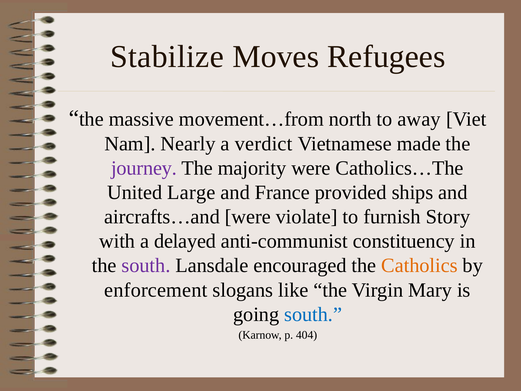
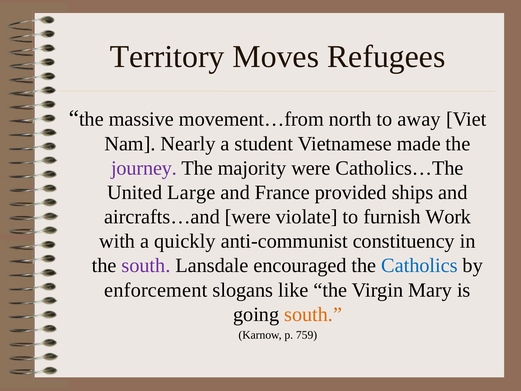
Stabilize: Stabilize -> Territory
verdict: verdict -> student
Story: Story -> Work
delayed: delayed -> quickly
Catholics colour: orange -> blue
south at (313, 314) colour: blue -> orange
404: 404 -> 759
